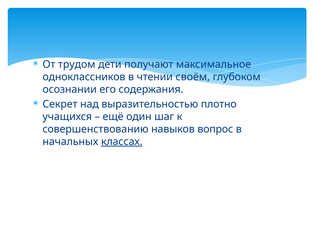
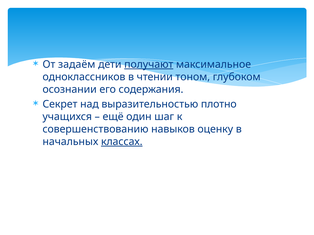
трудом: трудом -> задаём
получают underline: none -> present
своём: своём -> тоном
вопрос: вопрос -> оценку
